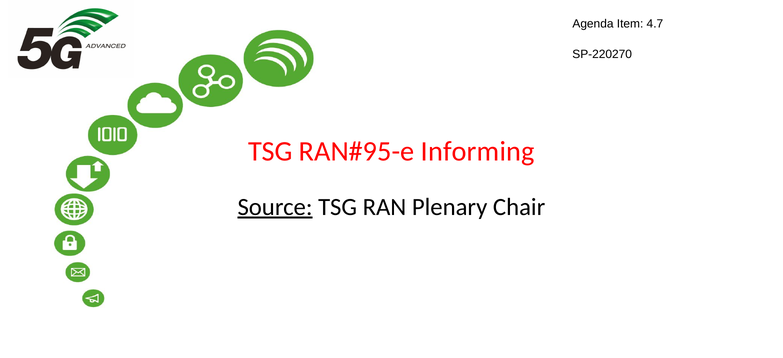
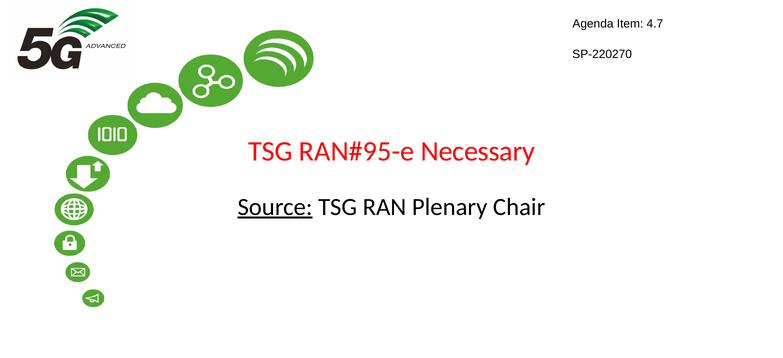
Informing: Informing -> Necessary
